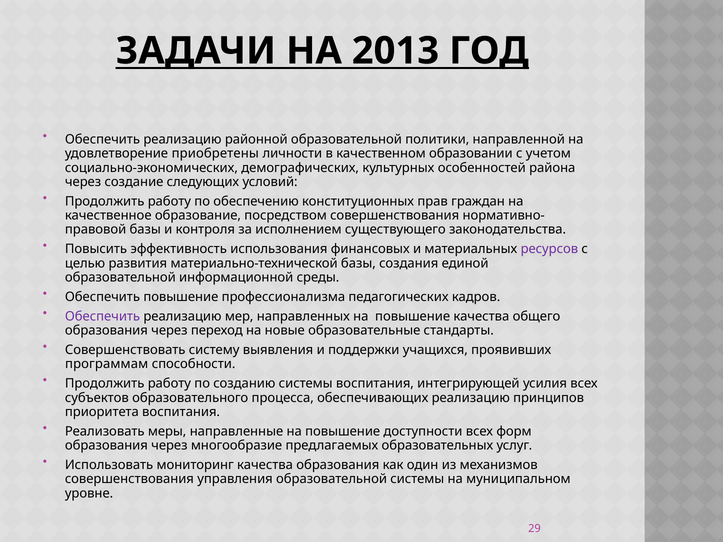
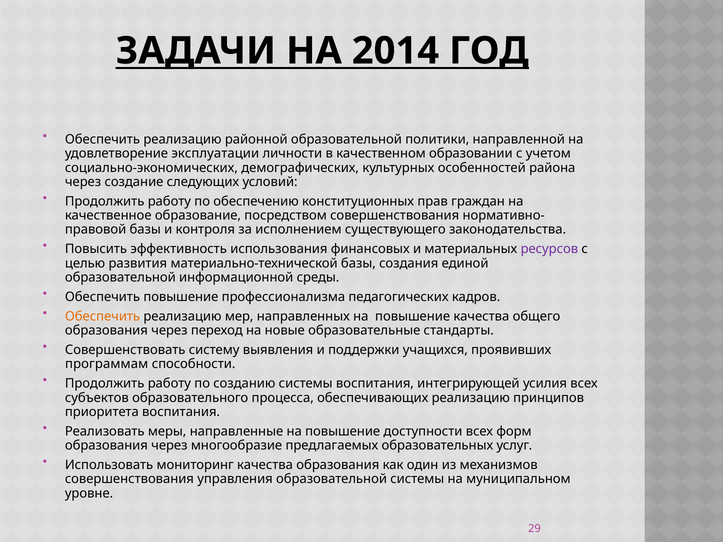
2013: 2013 -> 2014
приобретены: приобретены -> эксплуатации
Обеспечить at (103, 317) colour: purple -> orange
